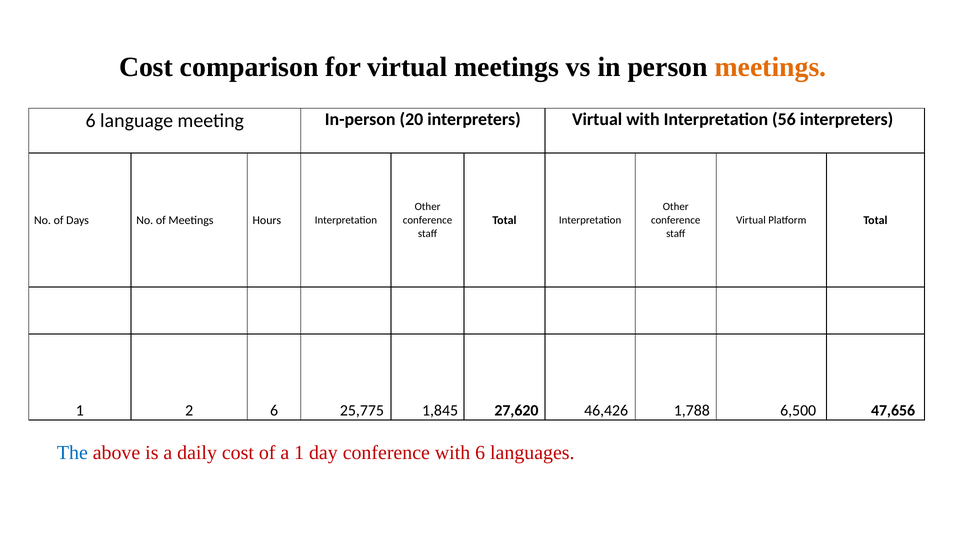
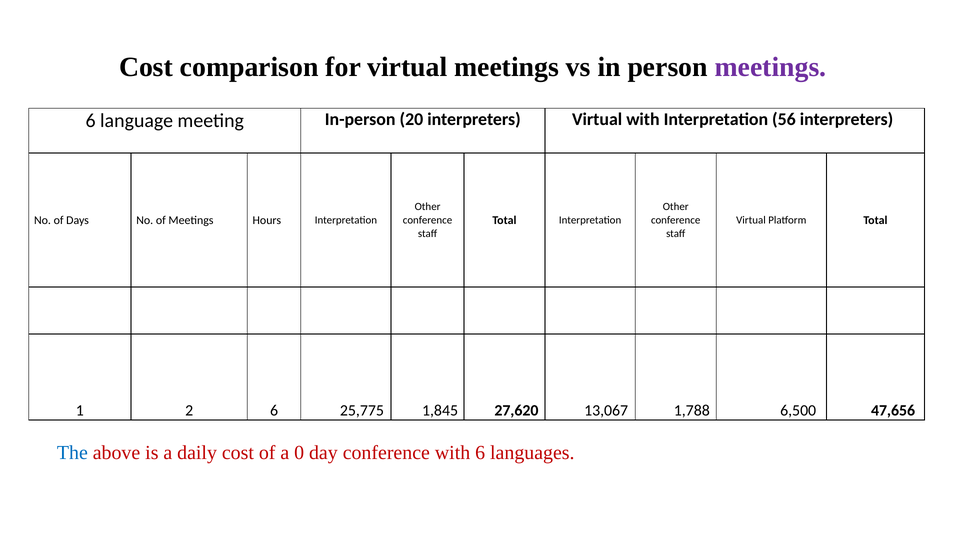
meetings at (770, 67) colour: orange -> purple
46,426: 46,426 -> 13,067
a 1: 1 -> 0
